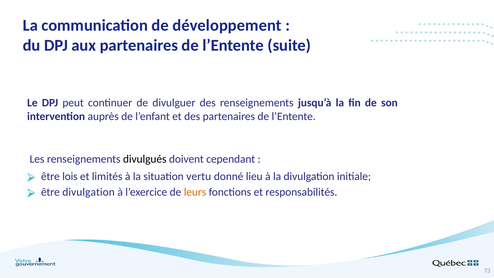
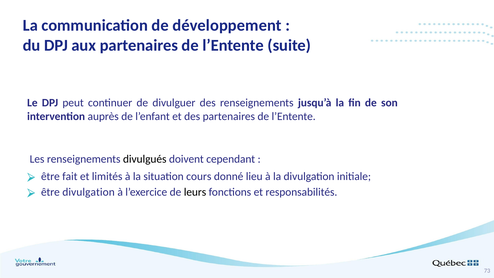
lois: lois -> fait
vertu: vertu -> cours
leurs colour: orange -> black
